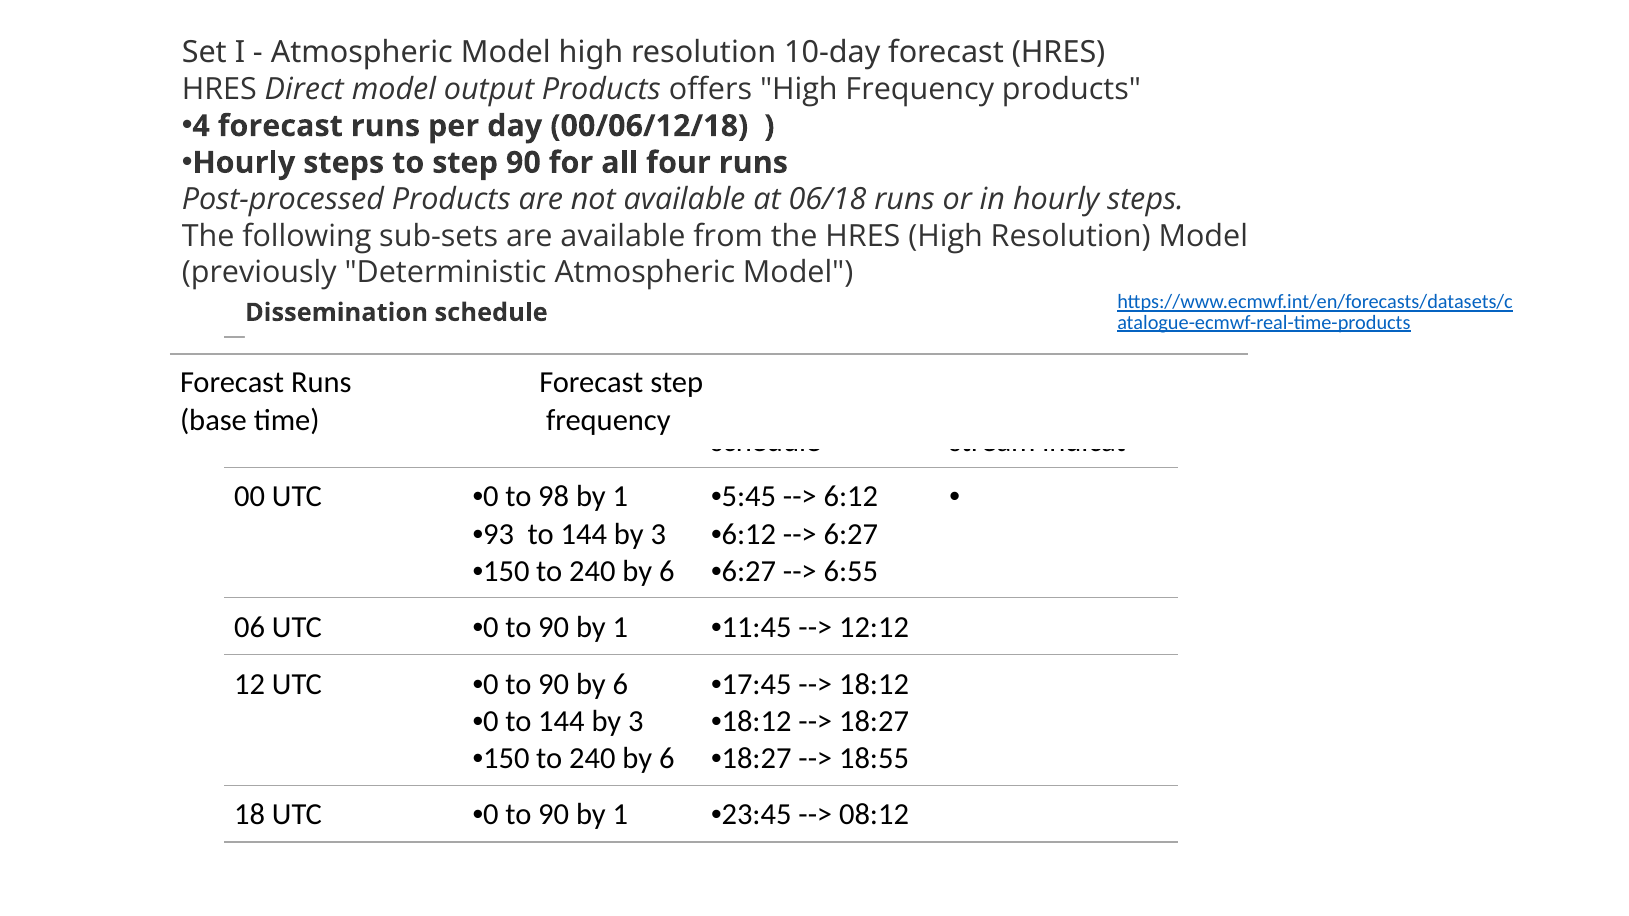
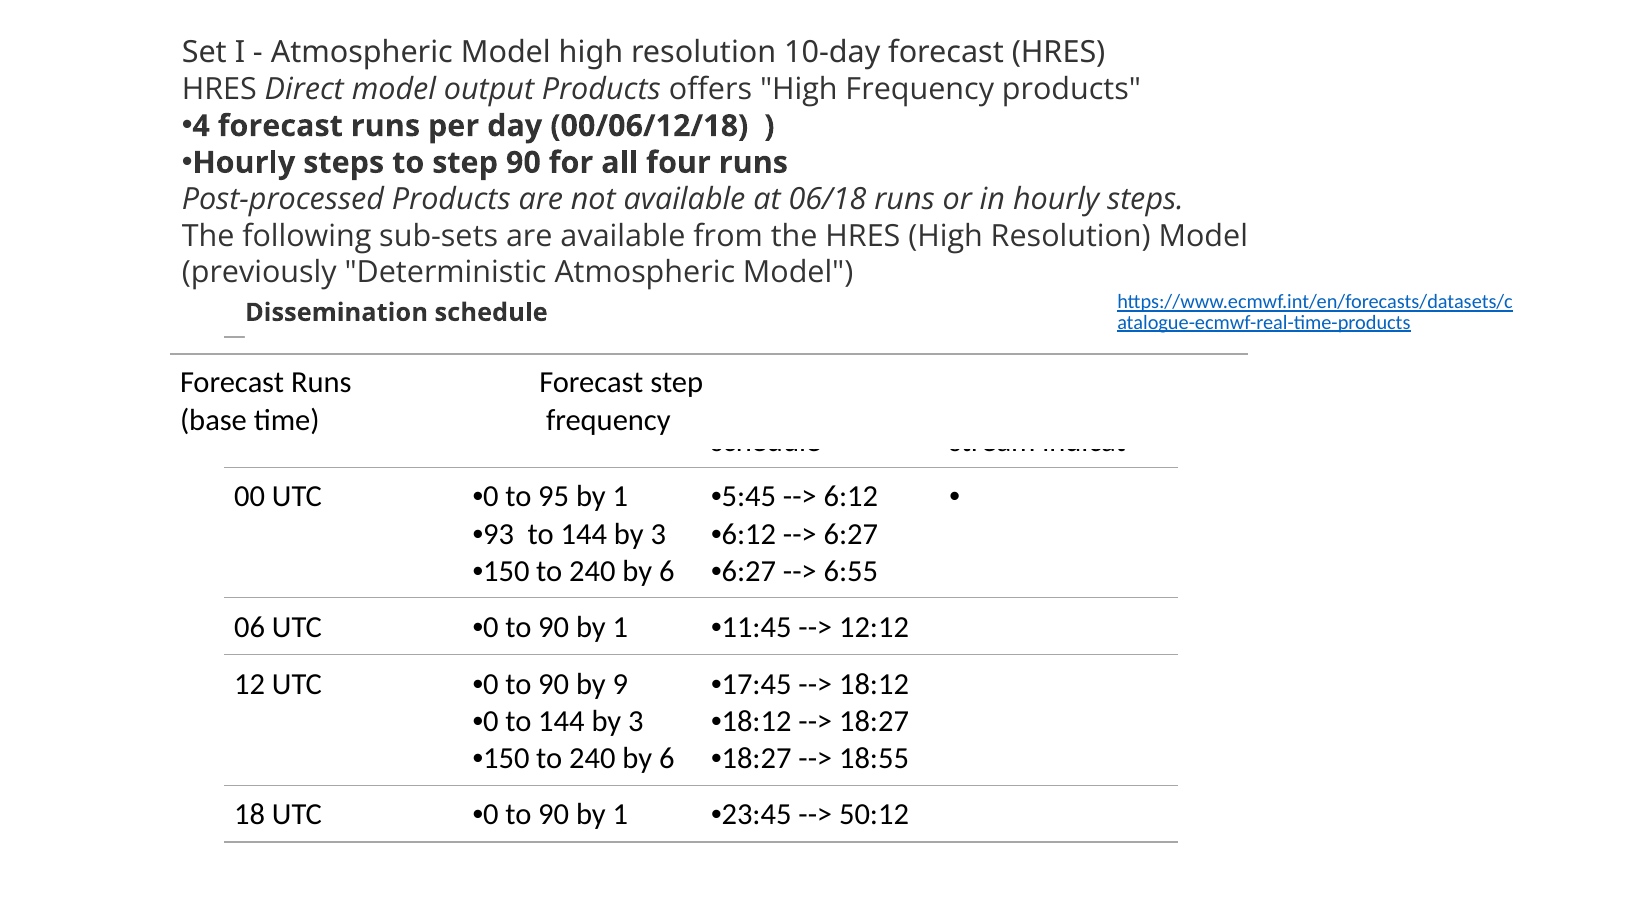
98: 98 -> 95
90 by 6: 6 -> 9
08:12: 08:12 -> 50:12
